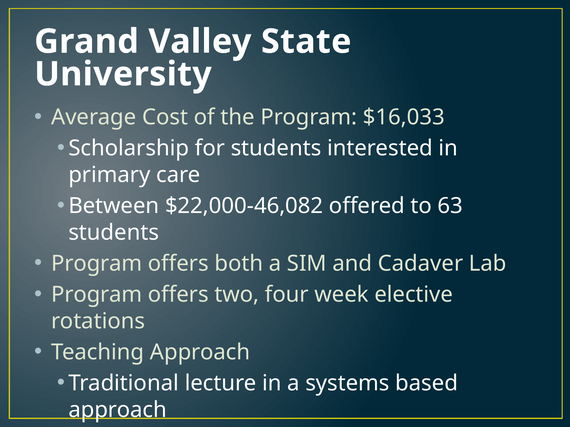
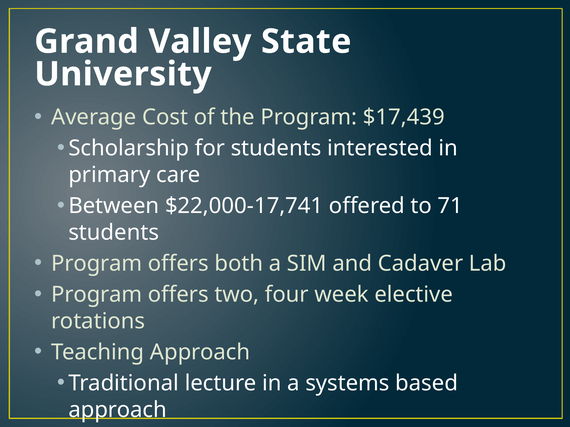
$16,033: $16,033 -> $17,439
$22,000-46,082: $22,000-46,082 -> $22,000-17,741
63: 63 -> 71
